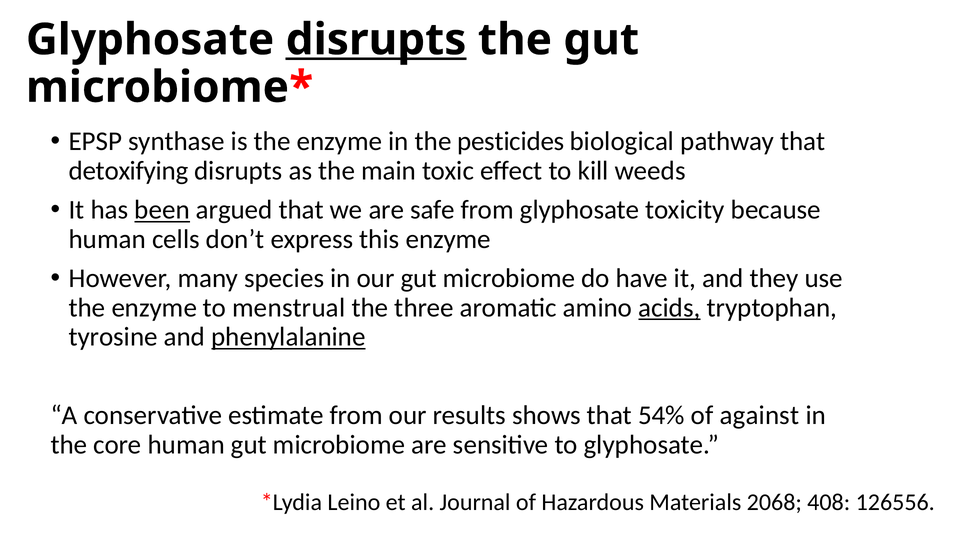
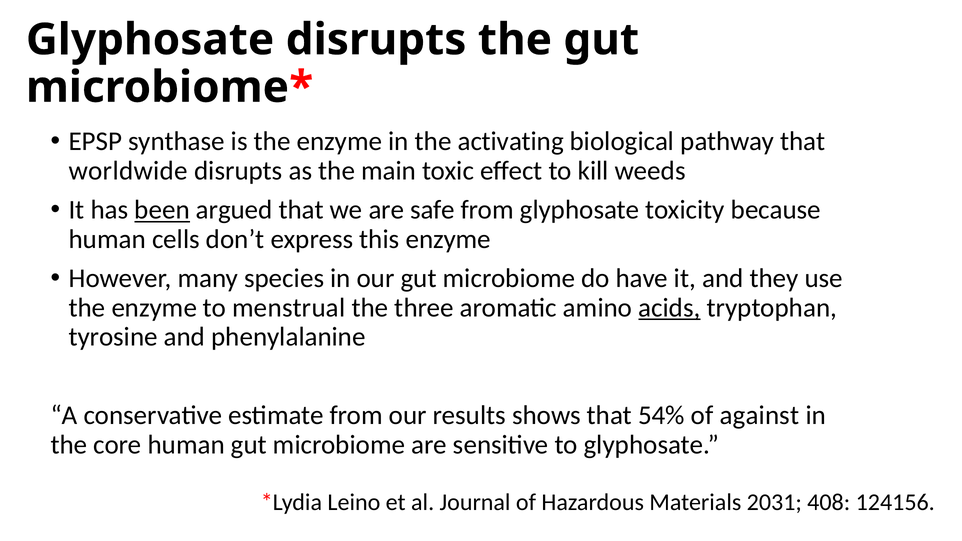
disrupts at (376, 40) underline: present -> none
pesticides: pesticides -> activating
detoxifying: detoxifying -> worldwide
phenylalanine underline: present -> none
2068: 2068 -> 2031
126556: 126556 -> 124156
